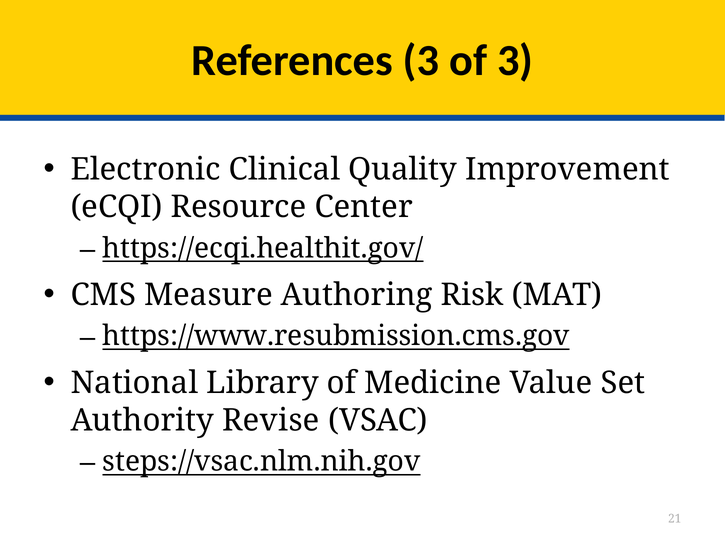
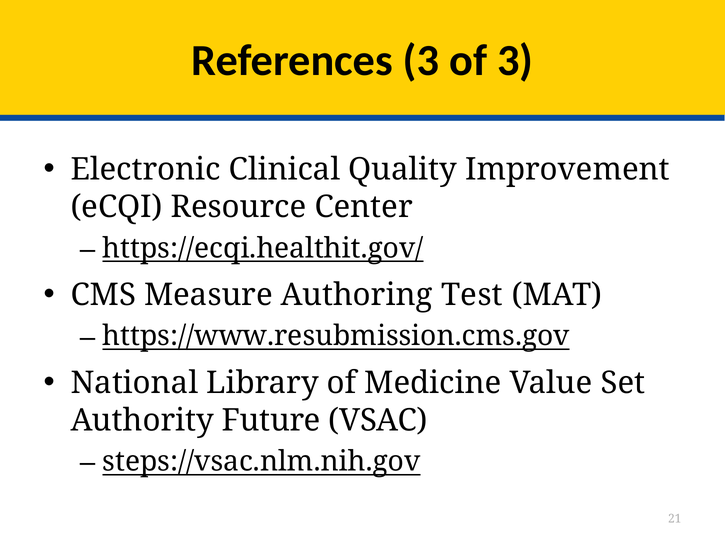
Risk: Risk -> Test
Revise: Revise -> Future
